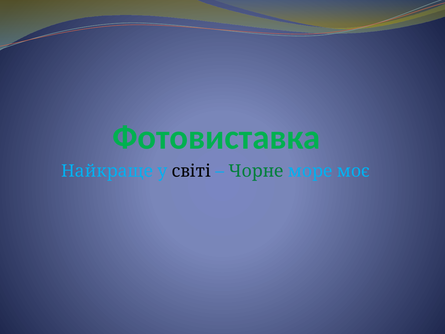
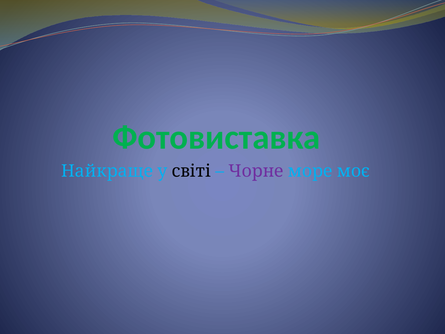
Чорне colour: green -> purple
